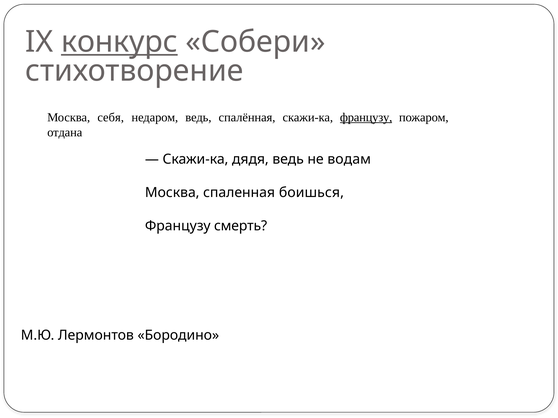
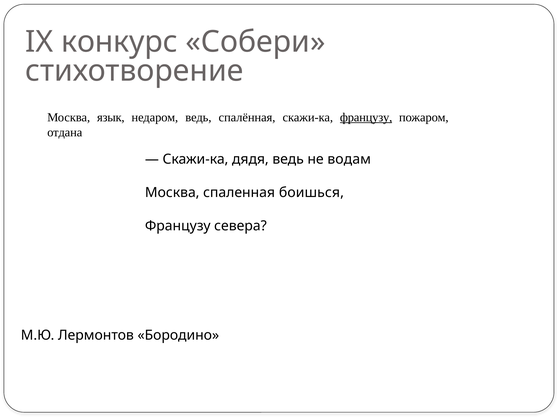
конкурс underline: present -> none
себя: себя -> язык
смерть: смерть -> севера
